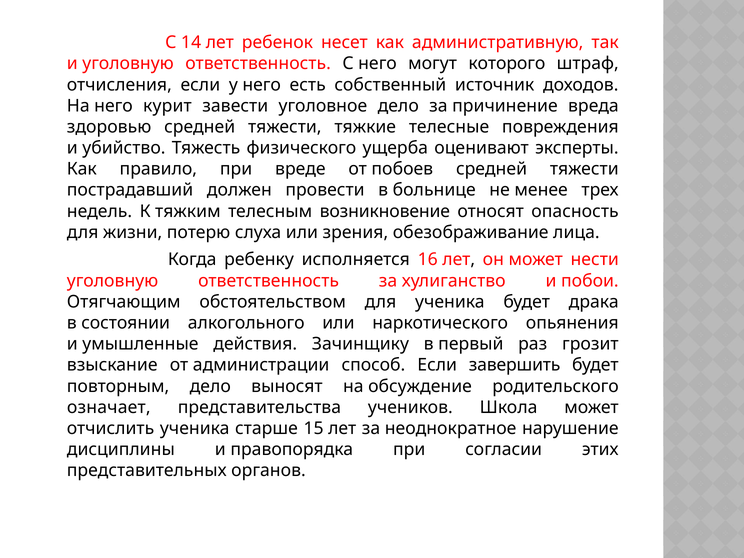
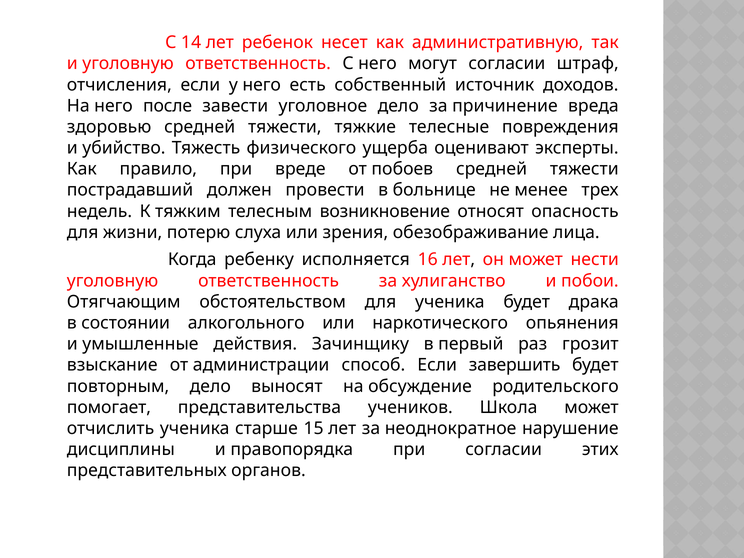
могут которого: которого -> согласии
курит: курит -> после
означает: означает -> помогает
